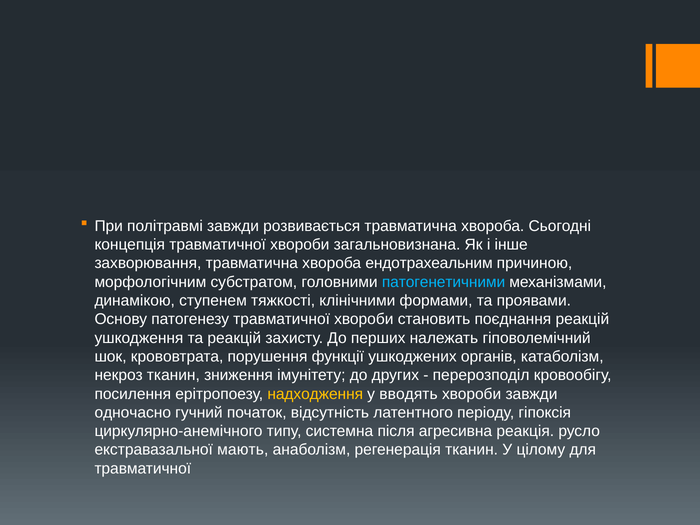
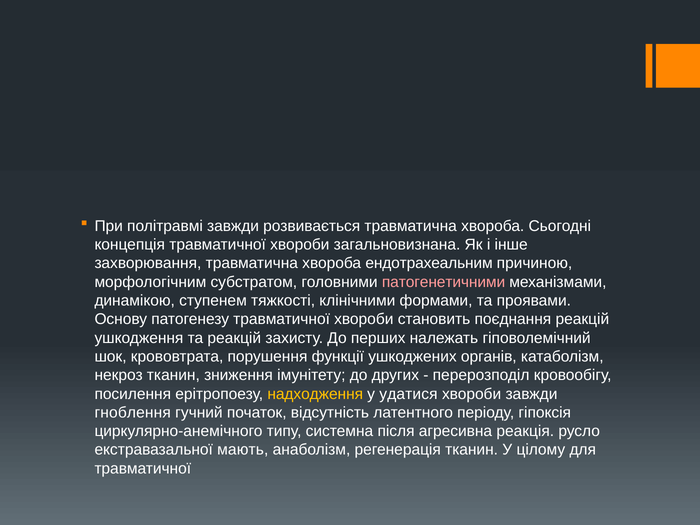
патогенетичними colour: light blue -> pink
вводять: вводять -> удатися
одночасно: одночасно -> гноблення
